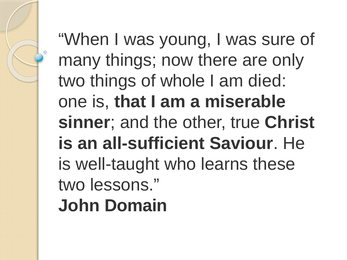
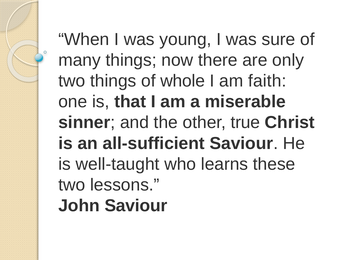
died: died -> faith
John Domain: Domain -> Saviour
